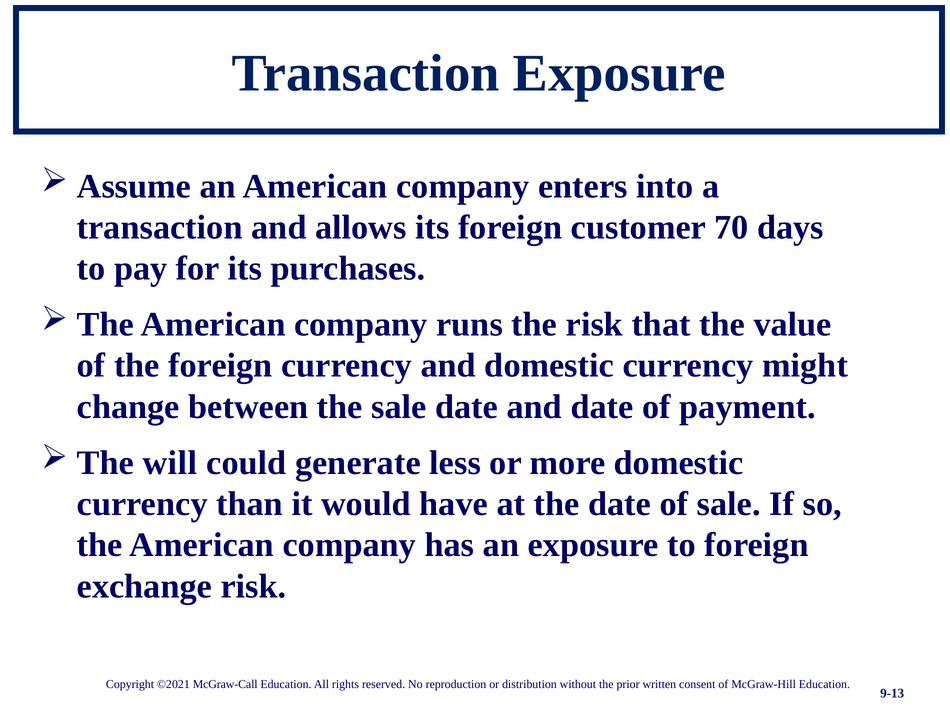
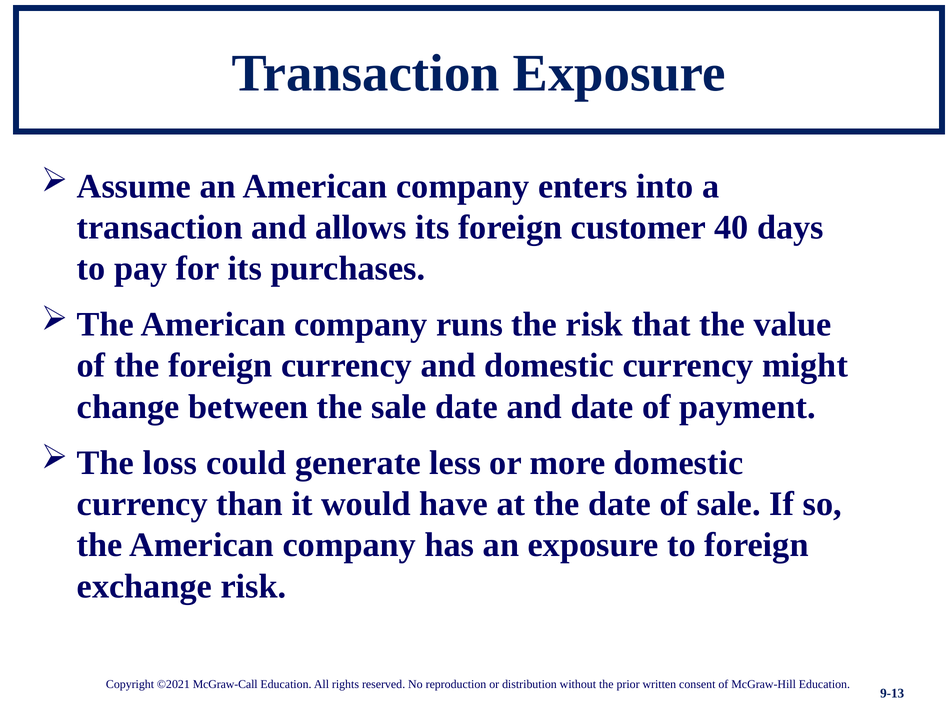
70: 70 -> 40
will: will -> loss
